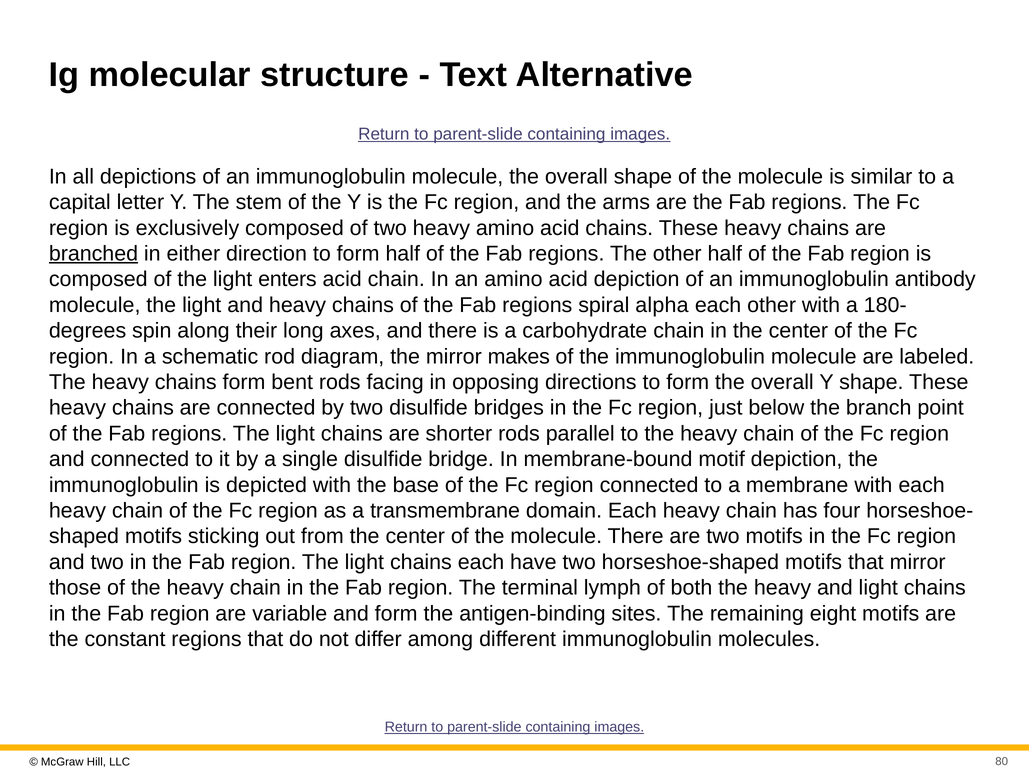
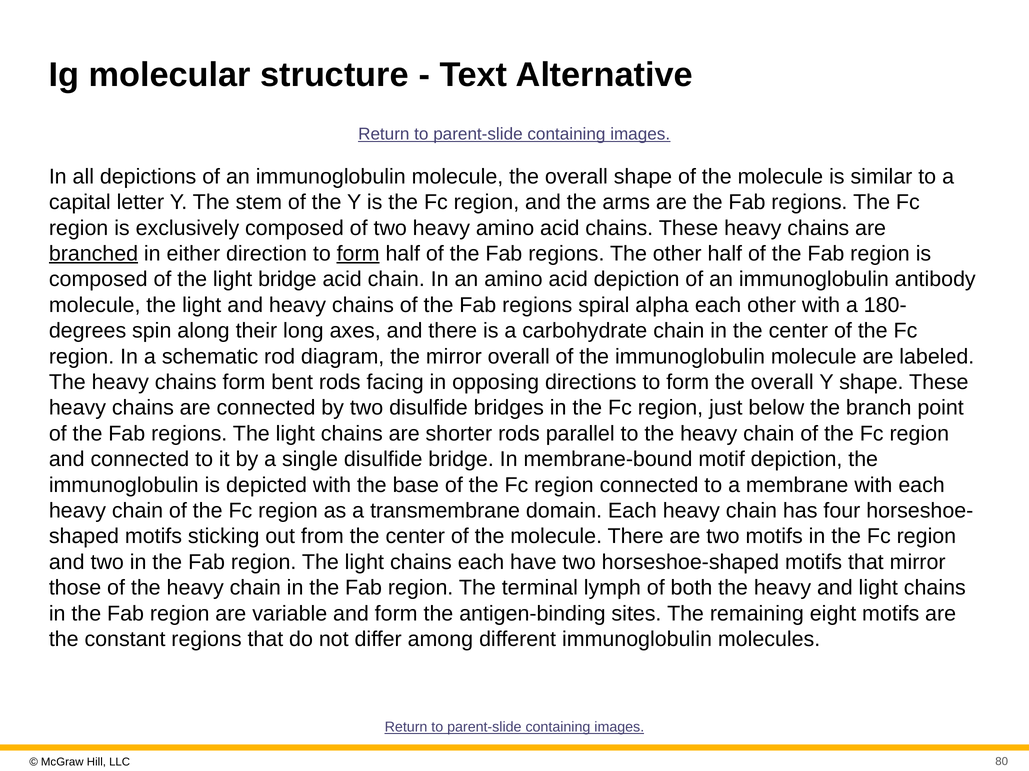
form at (358, 254) underline: none -> present
light enters: enters -> bridge
mirror makes: makes -> overall
